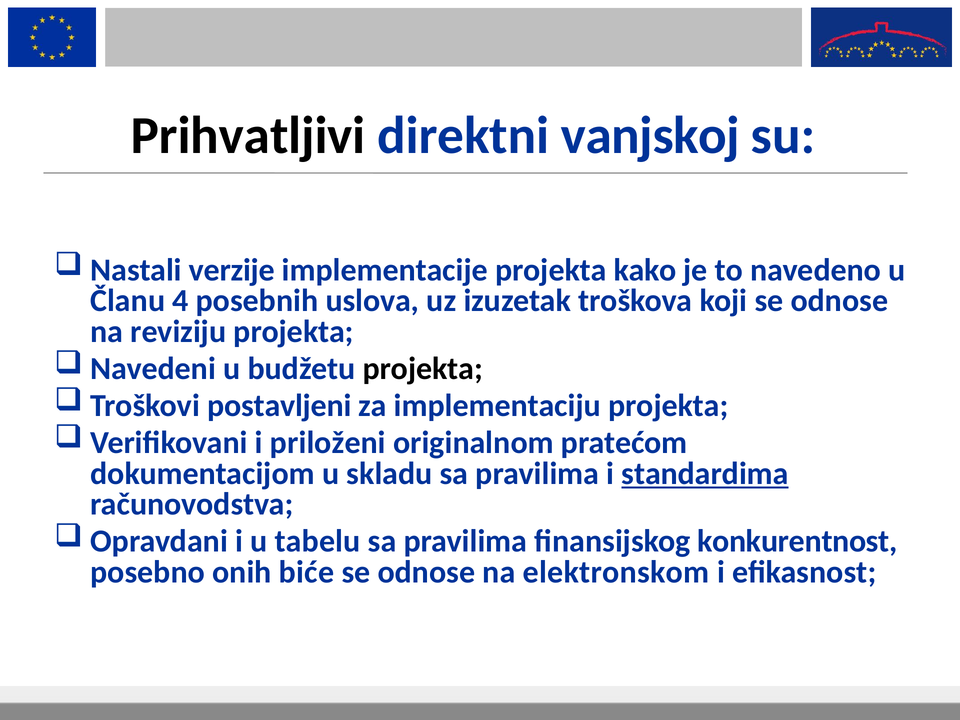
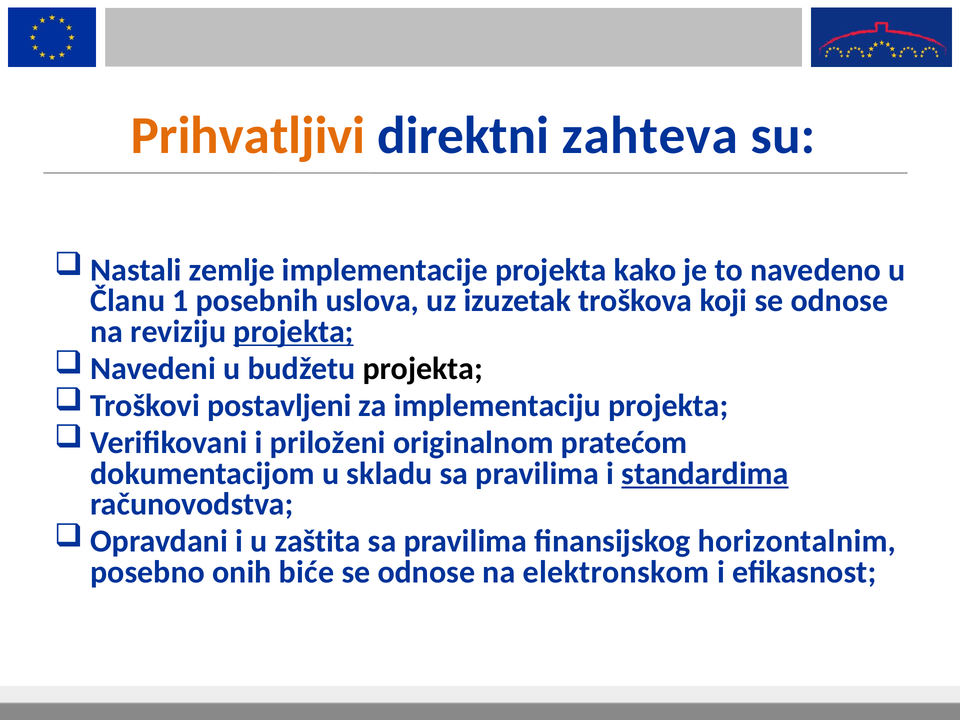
Prihvatljivi colour: black -> orange
vanjskoj: vanjskoj -> zahteva
verzije: verzije -> zemlje
4: 4 -> 1
projekta at (294, 331) underline: none -> present
tabelu: tabelu -> zaštita
konkurentnost: konkurentnost -> horizontalnim
